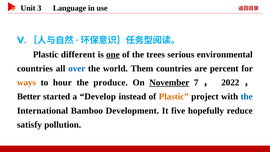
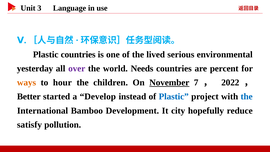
Plastic different: different -> countries
one underline: present -> none
trees: trees -> lived
countries at (35, 68): countries -> yesterday
over colour: blue -> purple
Them: Them -> Needs
produce: produce -> children
Plastic at (174, 97) colour: orange -> blue
five: five -> city
